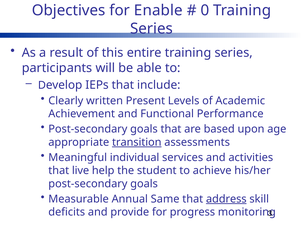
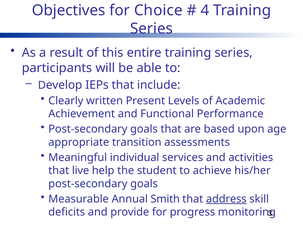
Enable: Enable -> Choice
0: 0 -> 4
transition underline: present -> none
Same: Same -> Smith
